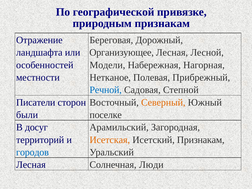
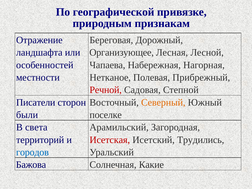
Модели: Модели -> Чапаева
Речной colour: blue -> red
досуг: досуг -> света
Исетская colour: orange -> red
Исетский Признакам: Признакам -> Трудились
Лесная at (31, 165): Лесная -> Бажова
Люди: Люди -> Какие
